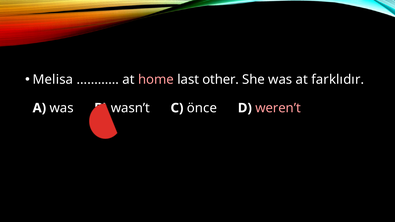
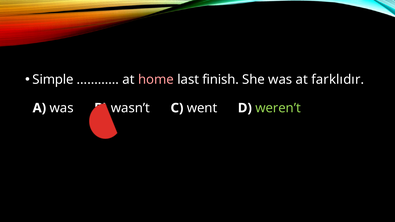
Melisa: Melisa -> Simple
other: other -> finish
önce: önce -> went
weren’t colour: pink -> light green
